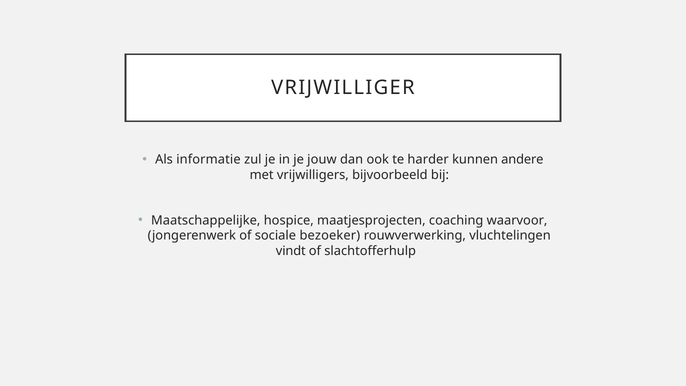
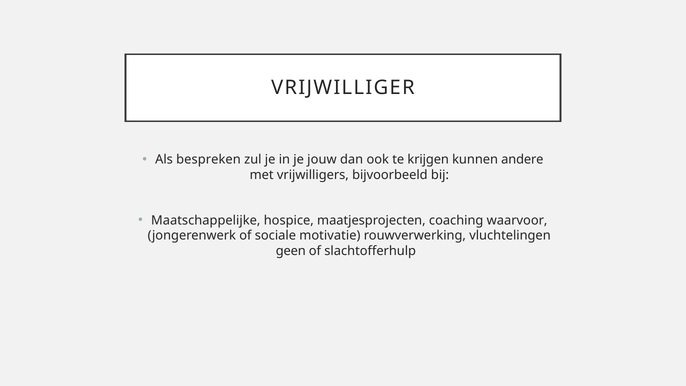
informatie: informatie -> bespreken
harder: harder -> krijgen
bezoeker: bezoeker -> motivatie
vindt: vindt -> geen
